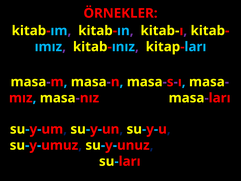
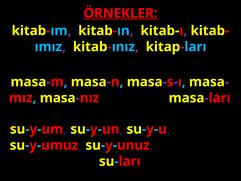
ÖRNEKLER underline: none -> present
